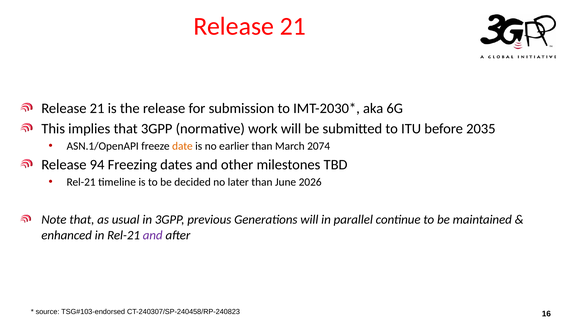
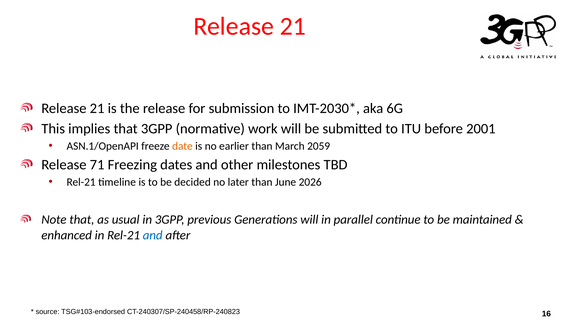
2035: 2035 -> 2001
2074: 2074 -> 2059
94: 94 -> 71
and at (153, 235) colour: purple -> blue
